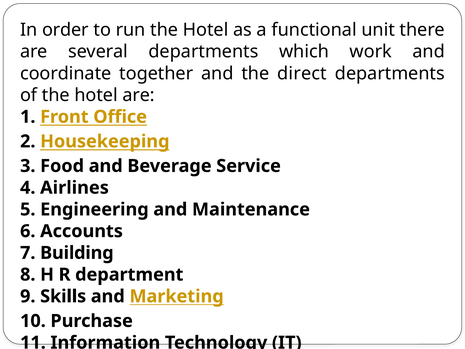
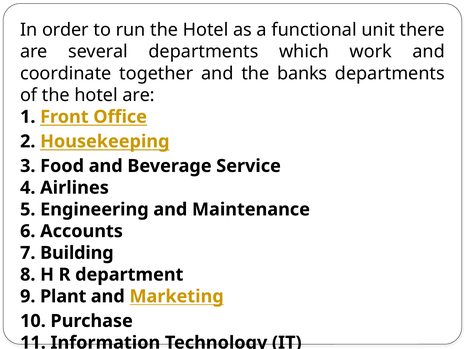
direct: direct -> banks
Skills: Skills -> Plant
